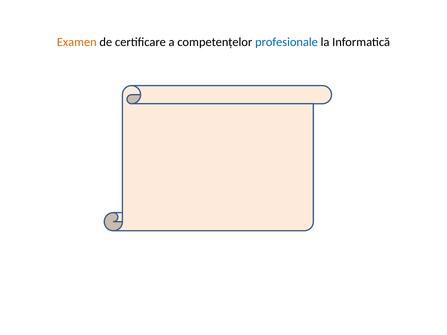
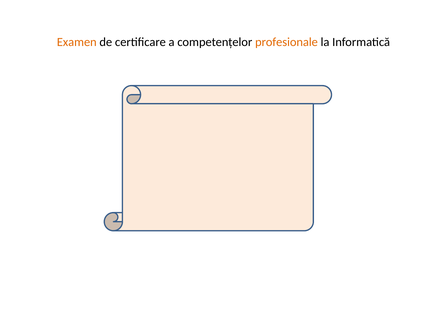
profesionale colour: blue -> orange
